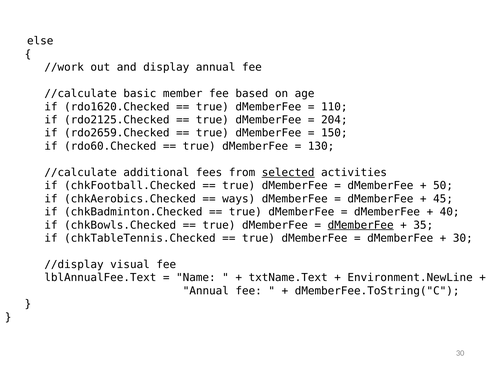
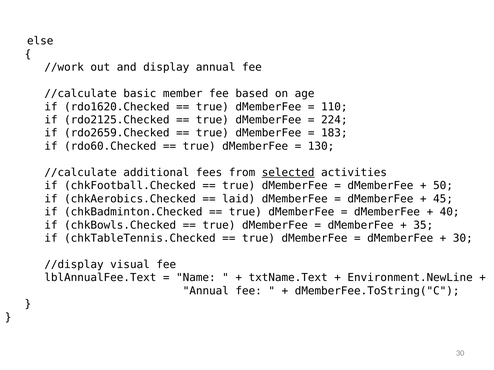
204: 204 -> 224
150: 150 -> 183
ways: ways -> laid
dMemberFee at (361, 225) underline: present -> none
